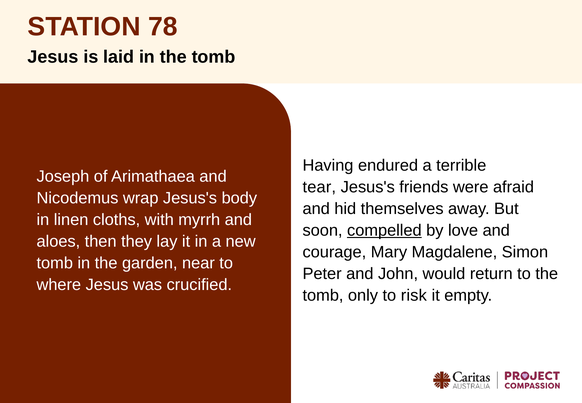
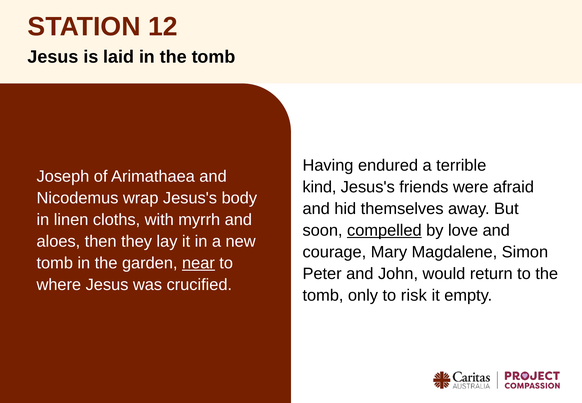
78: 78 -> 12
tear: tear -> kind
near underline: none -> present
